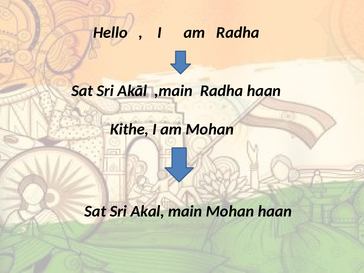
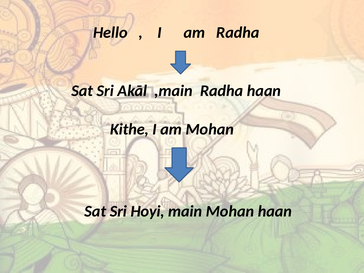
Akal: Akal -> Hoyi
